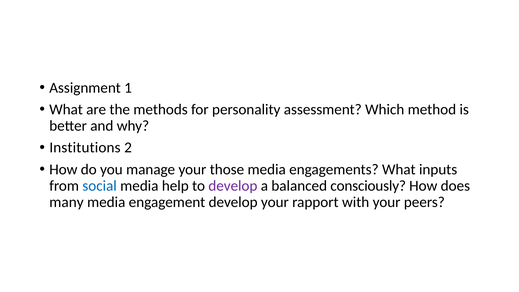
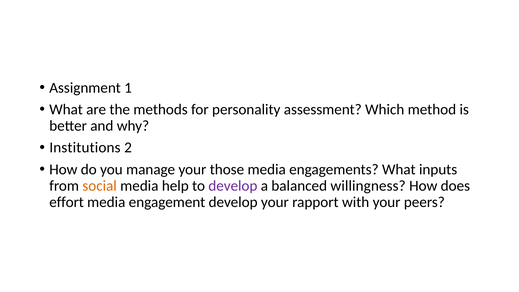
social colour: blue -> orange
consciously: consciously -> willingness
many: many -> effort
